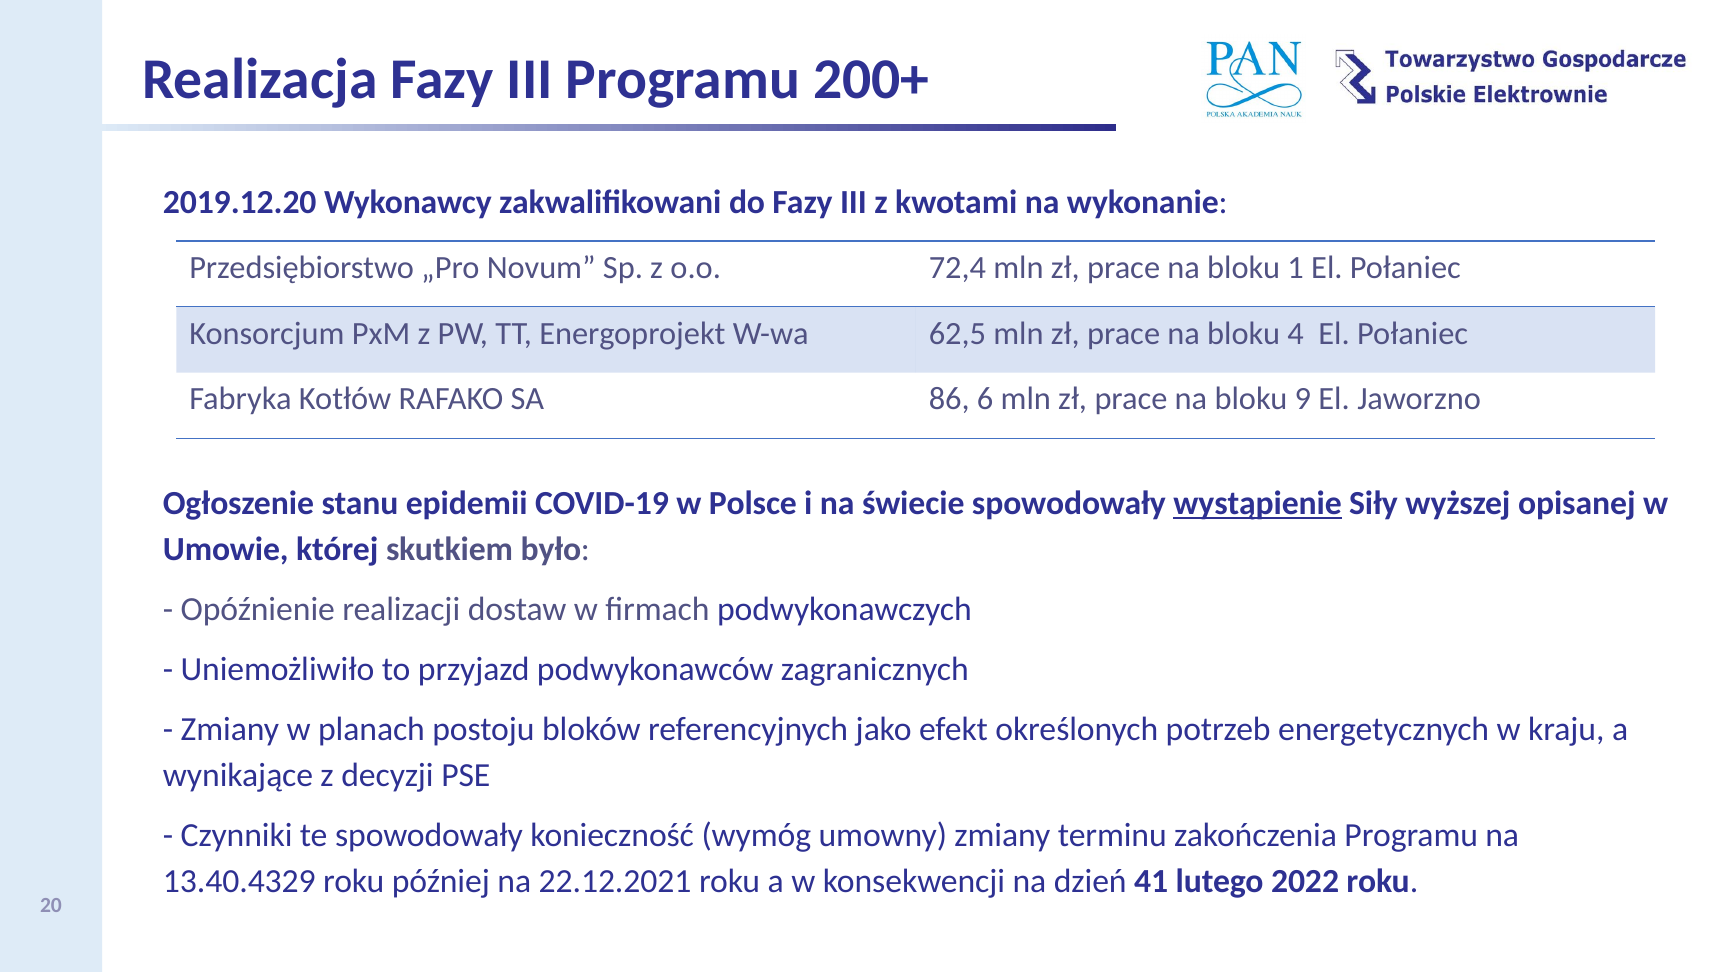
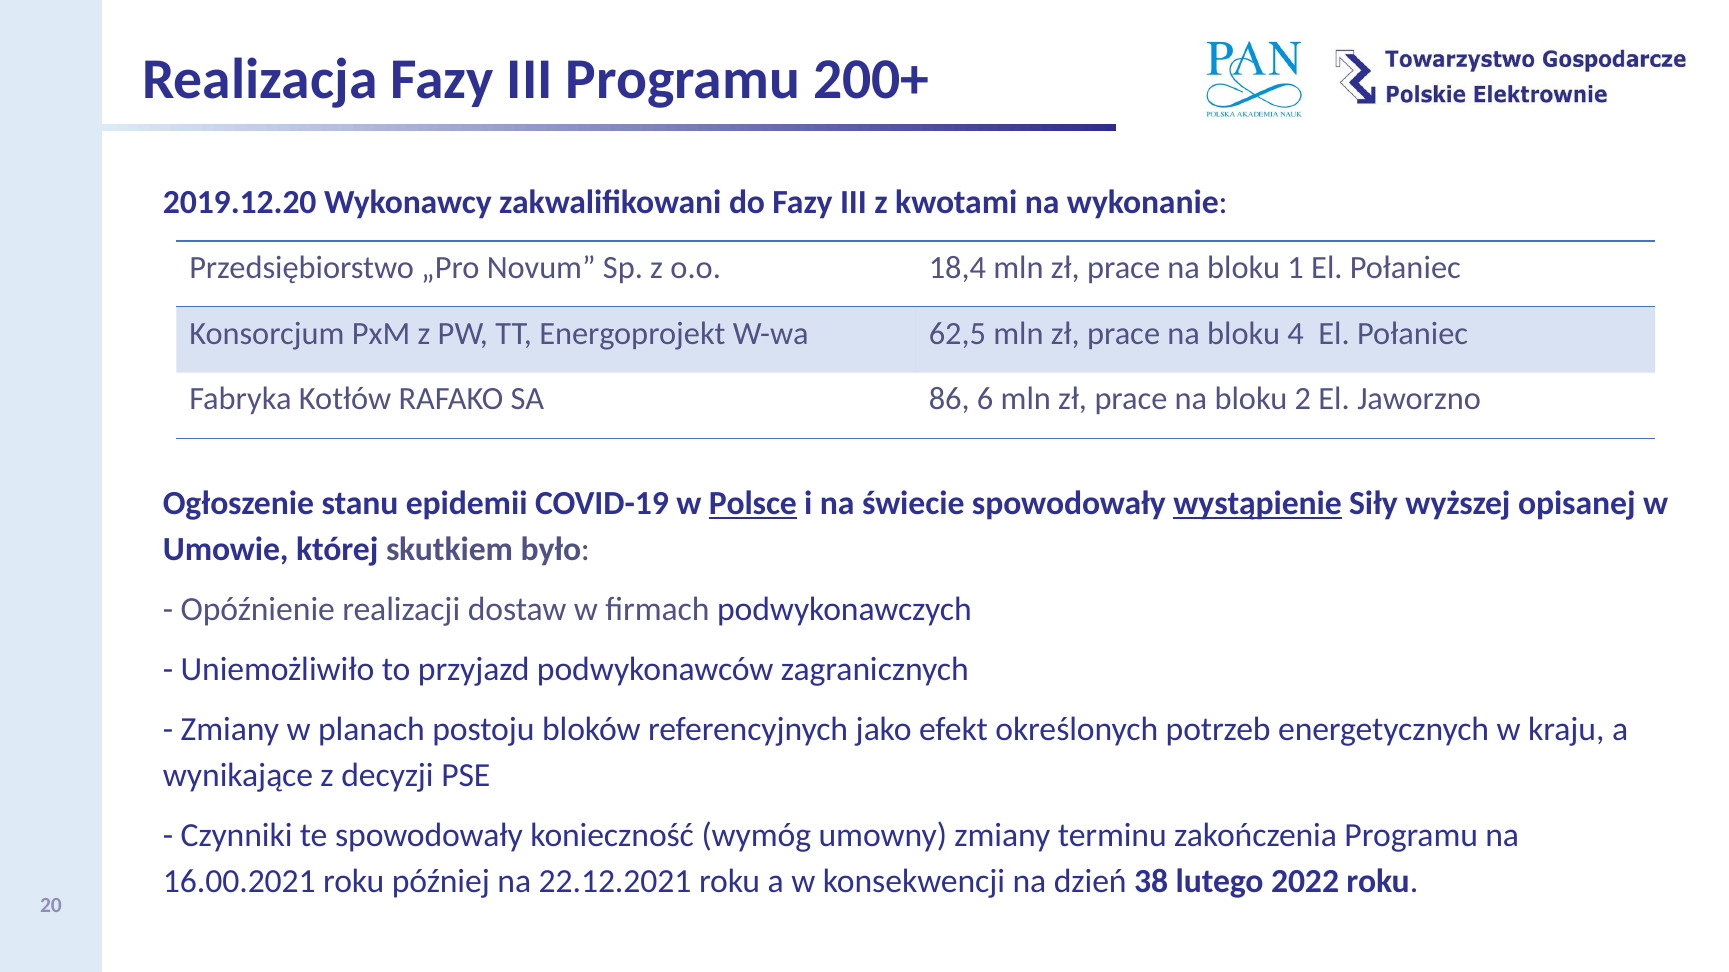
72,4: 72,4 -> 18,4
9: 9 -> 2
Polsce underline: none -> present
13.40.4329: 13.40.4329 -> 16.00.2021
41: 41 -> 38
